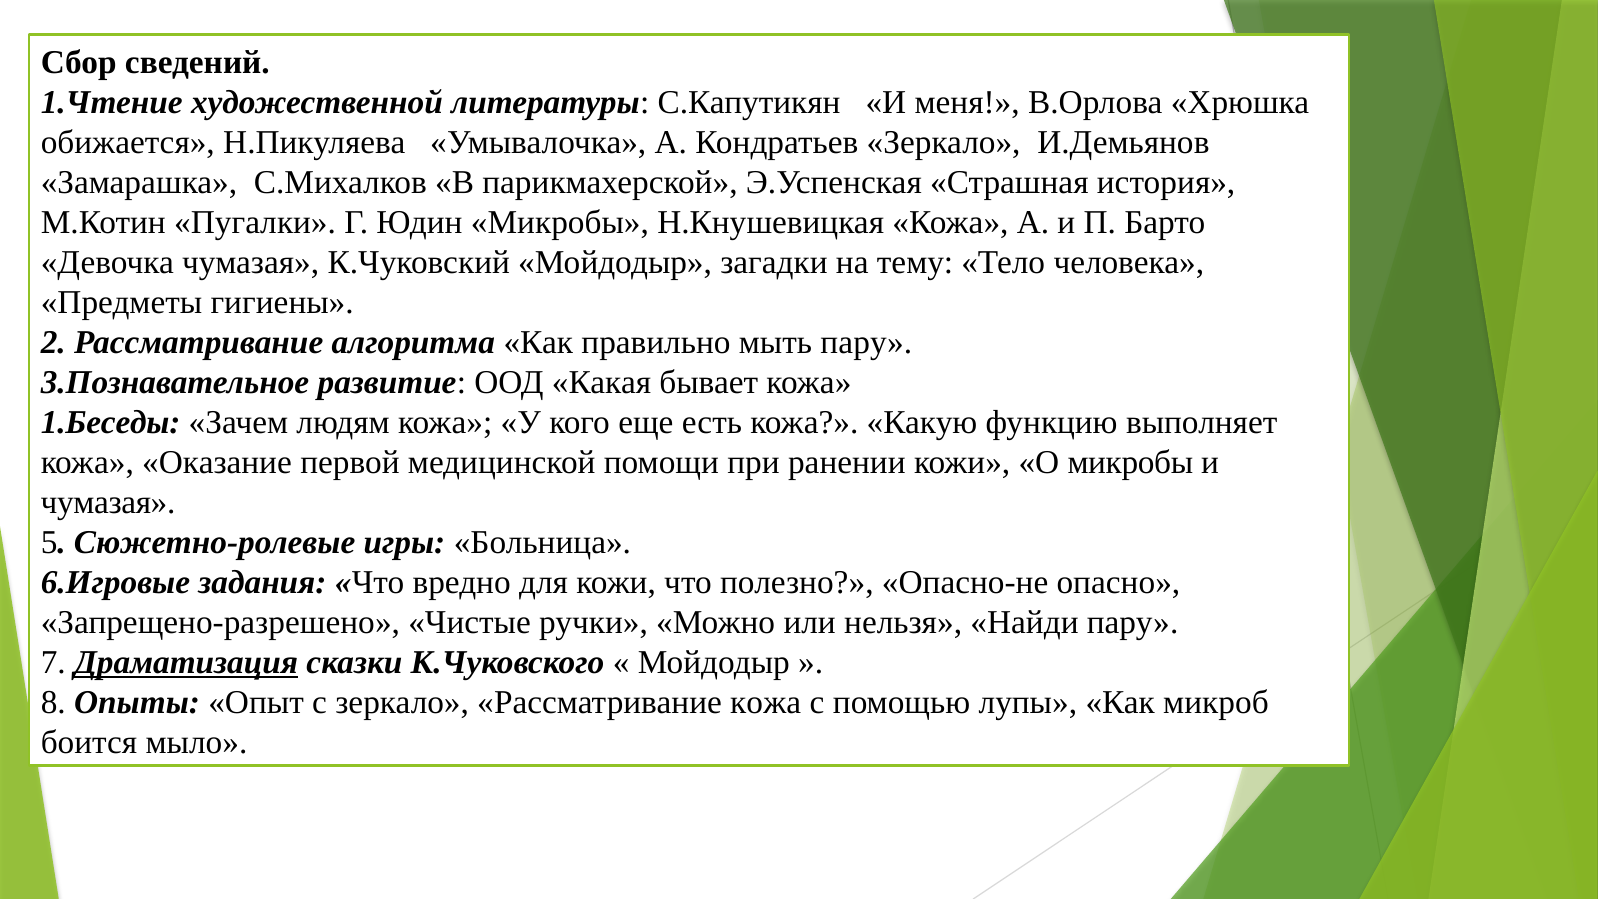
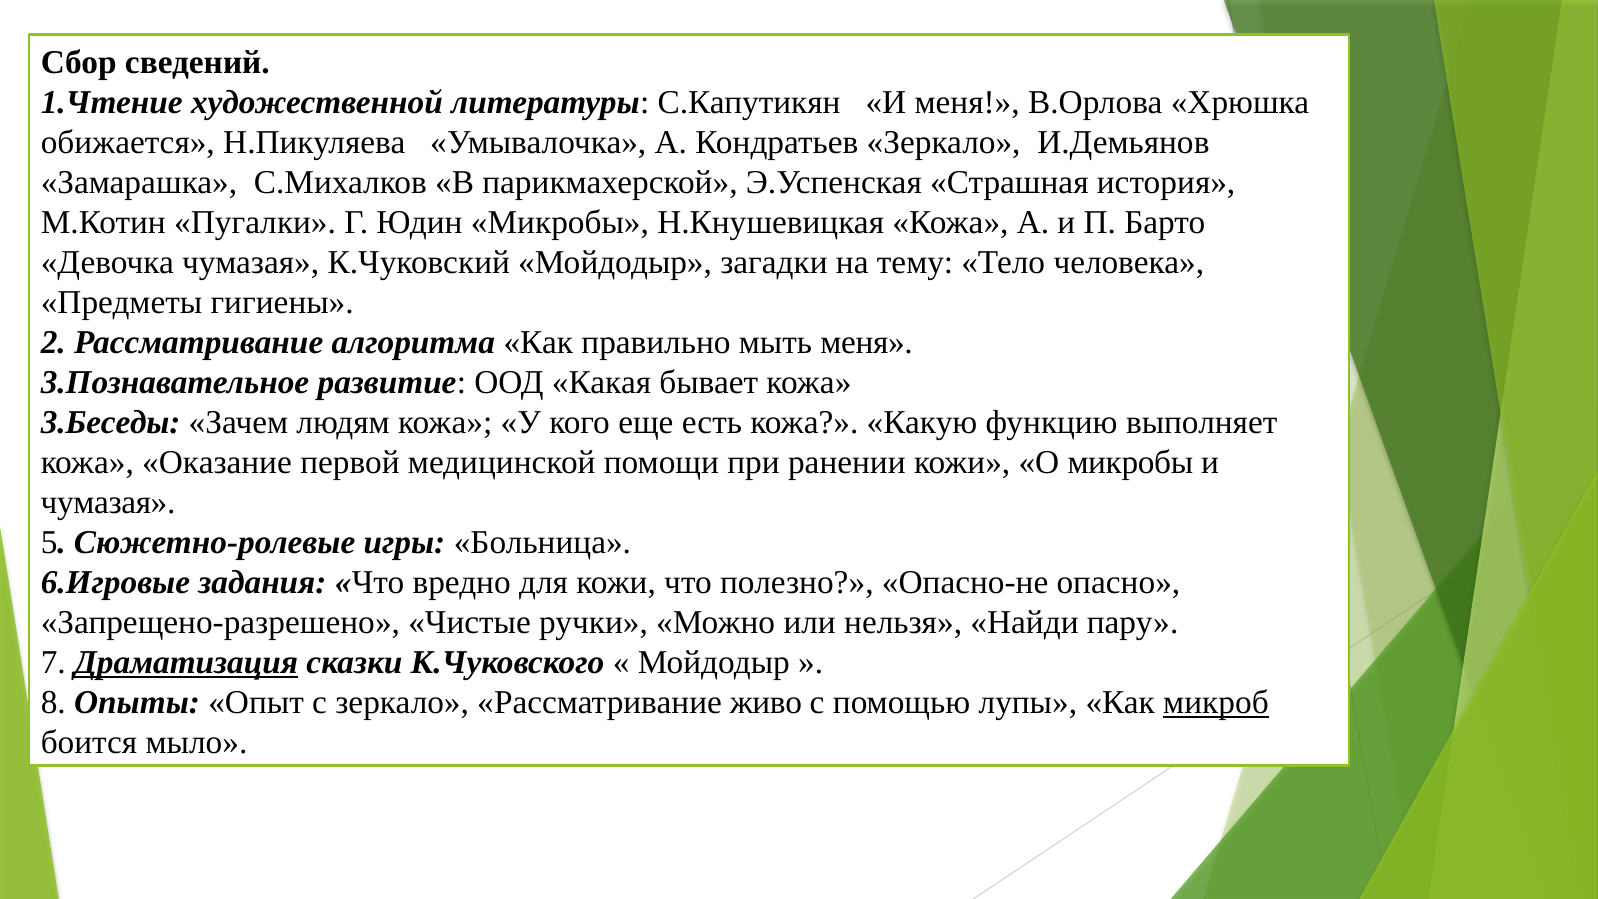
мыть пару: пару -> меня
1.Беседы: 1.Беседы -> 3.Беседы
Рассматривание кожа: кожа -> живо
микроб underline: none -> present
